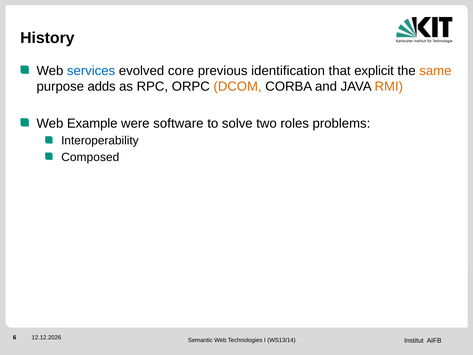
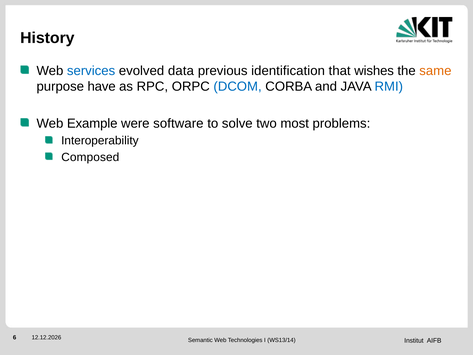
core: core -> data
explicit: explicit -> wishes
adds: adds -> have
DCOM colour: orange -> blue
RMI colour: orange -> blue
roles: roles -> most
